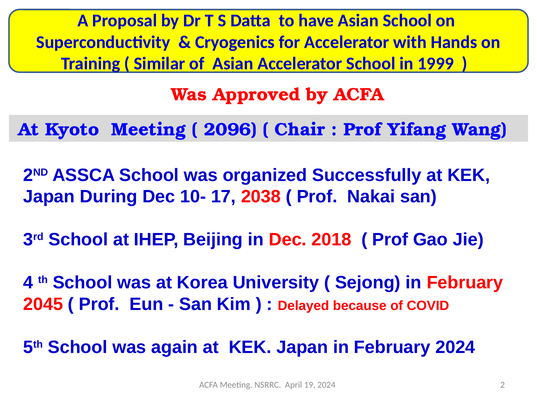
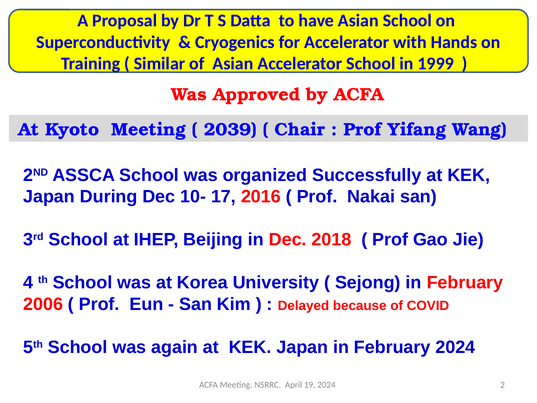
2096: 2096 -> 2039
2038: 2038 -> 2016
2045: 2045 -> 2006
